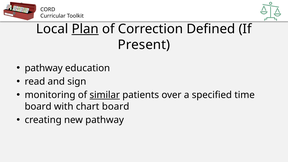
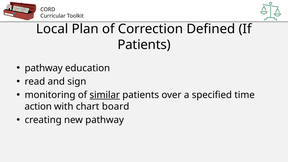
Plan underline: present -> none
Present at (144, 45): Present -> Patients
board at (38, 107): board -> action
